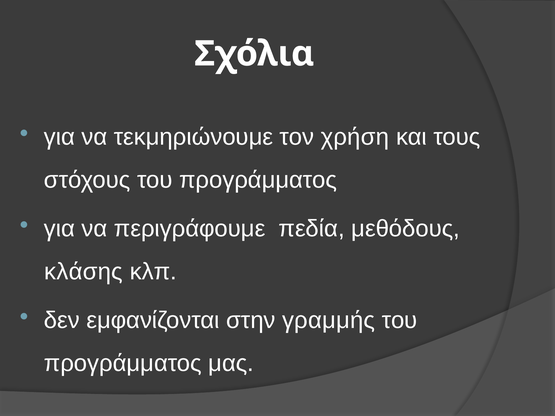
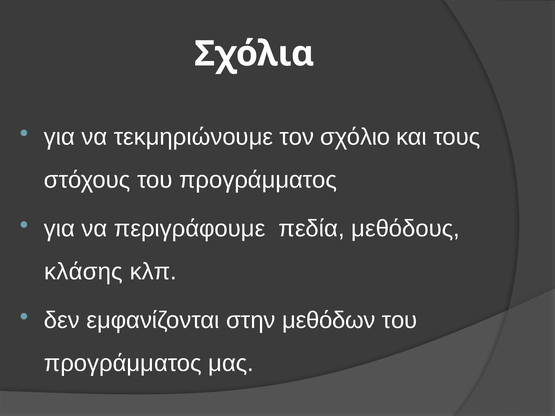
χρήση: χρήση -> σχόλιο
γραμμής: γραμμής -> μεθόδων
